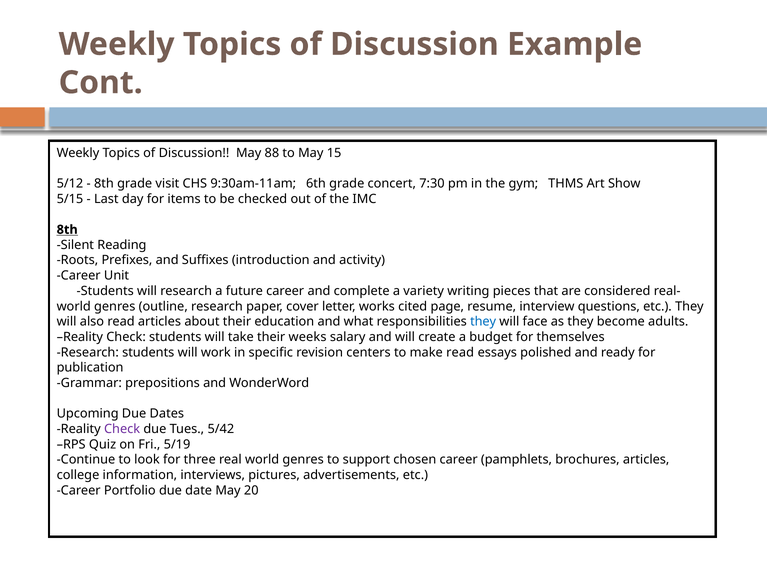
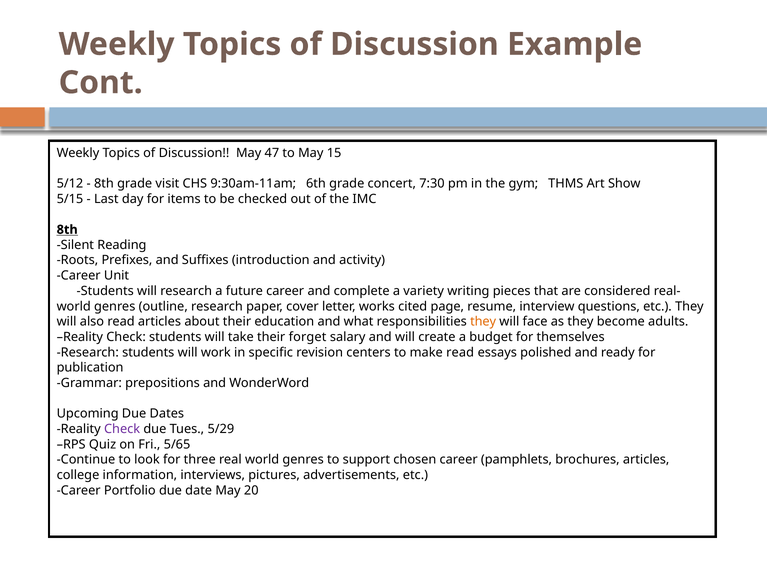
88: 88 -> 47
they at (483, 322) colour: blue -> orange
weeks: weeks -> forget
5/42: 5/42 -> 5/29
5/19: 5/19 -> 5/65
